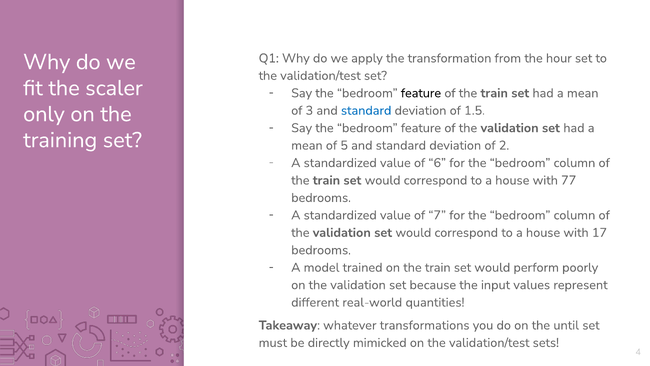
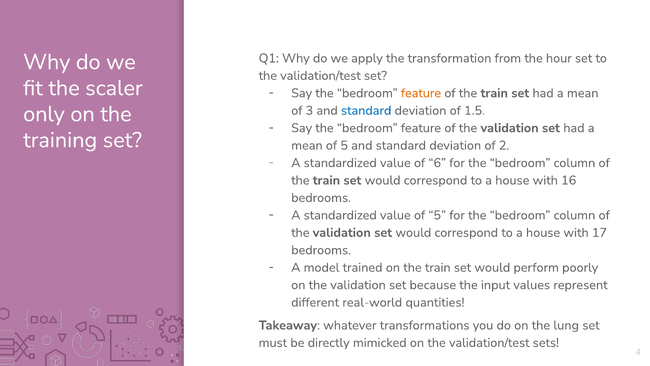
feature at (421, 93) colour: black -> orange
77: 77 -> 16
value of 7: 7 -> 5
until: until -> lung
